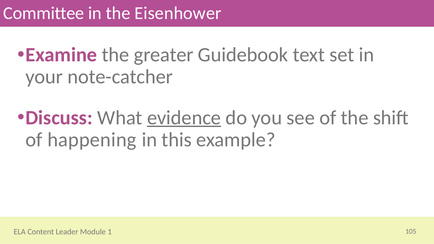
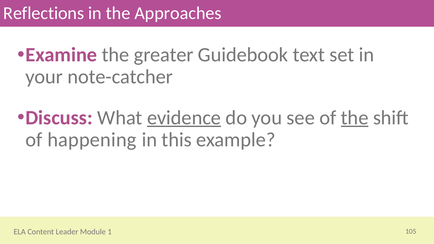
Committee: Committee -> Reflections
Eisenhower: Eisenhower -> Approaches
the at (355, 118) underline: none -> present
